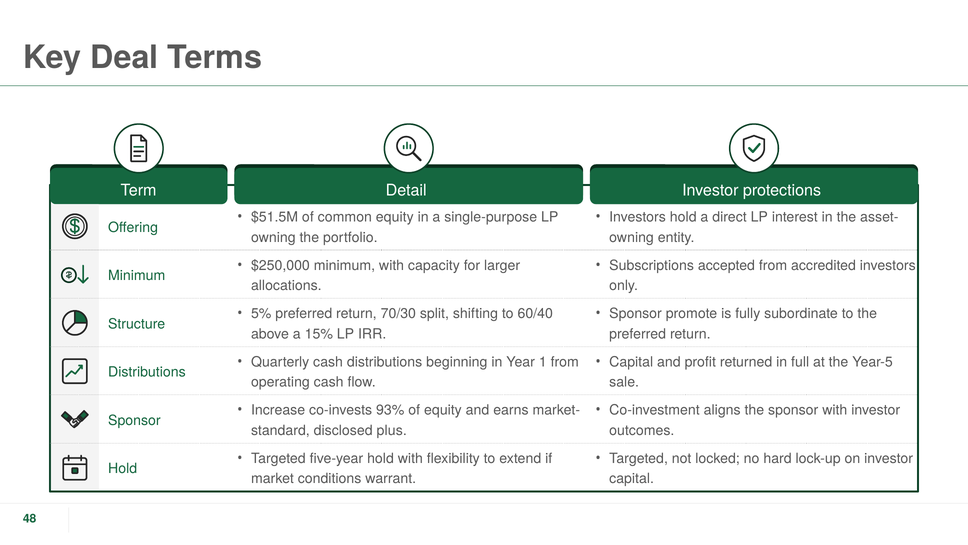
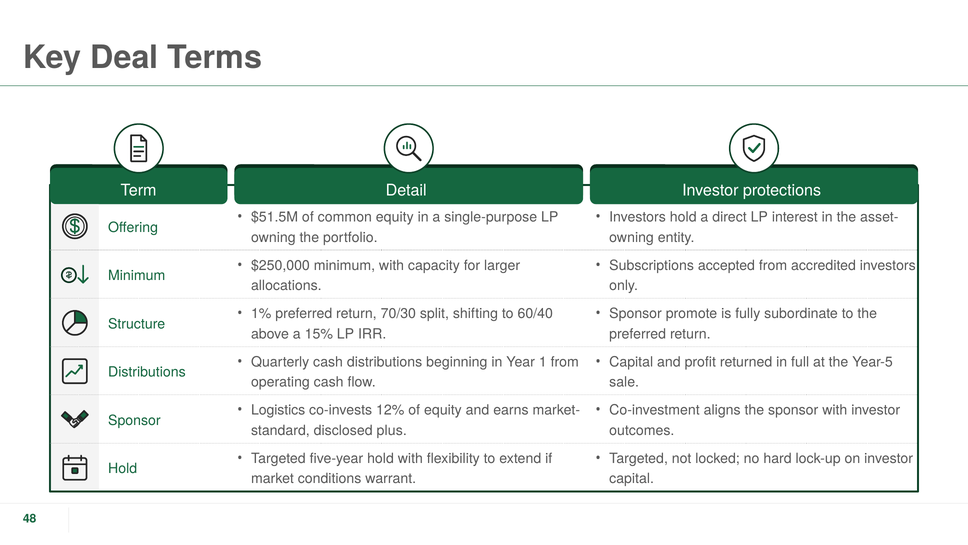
5%: 5% -> 1%
Increase: Increase -> Logistics
93%: 93% -> 12%
